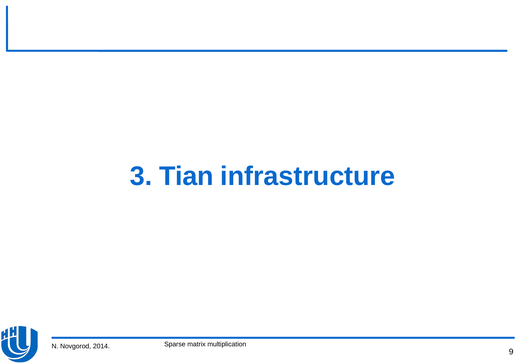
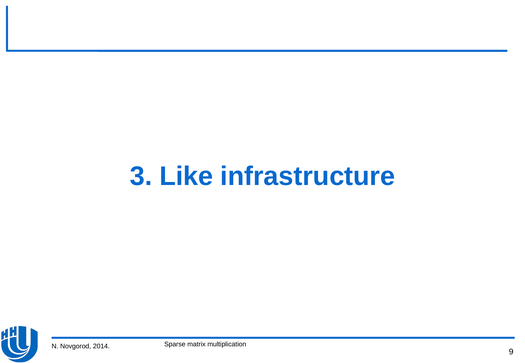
Tian: Tian -> Like
